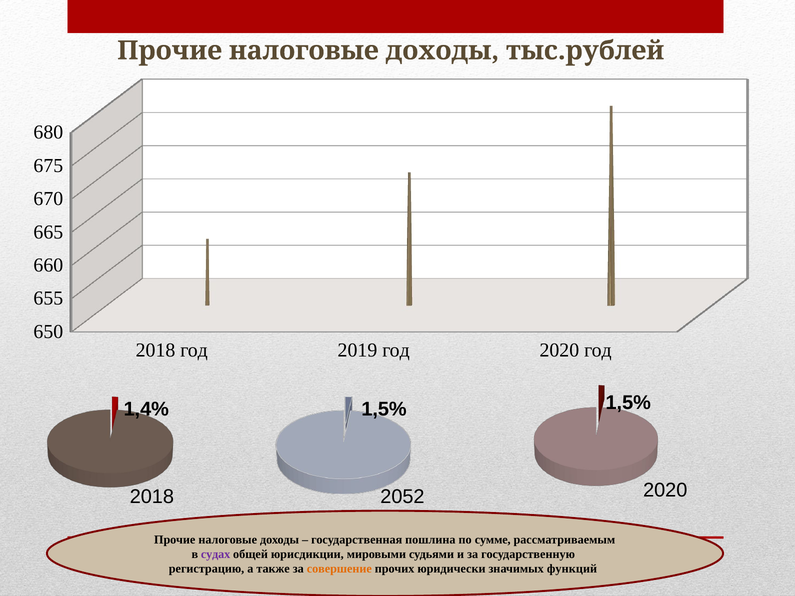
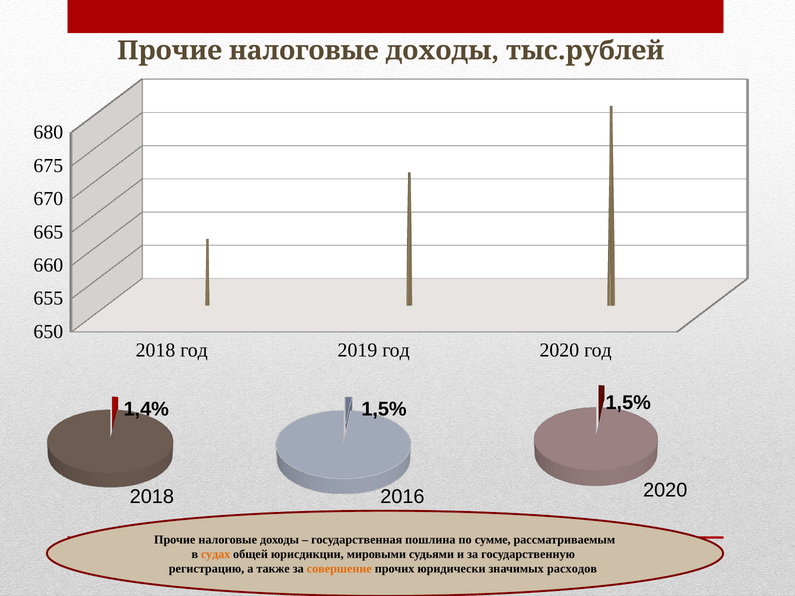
2052: 2052 -> 2016
судах colour: purple -> orange
функций: функций -> расходов
